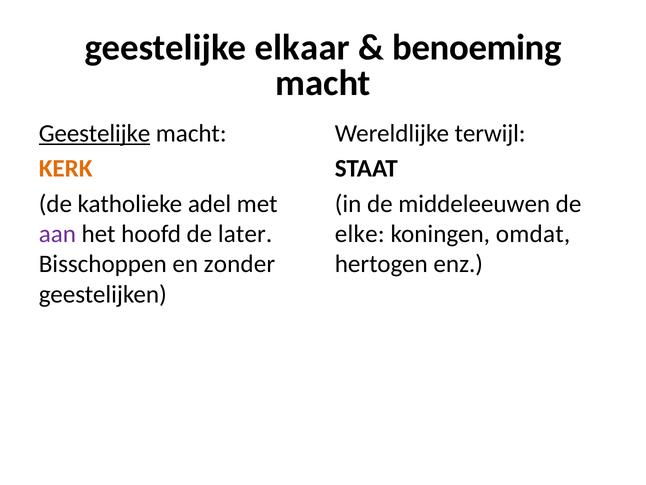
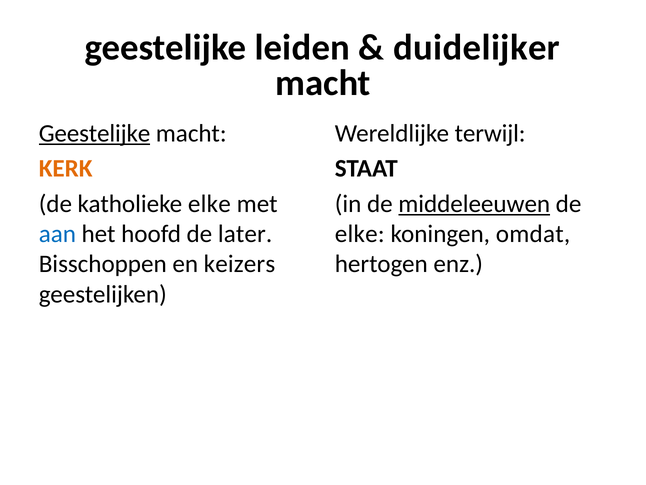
elkaar: elkaar -> leiden
benoeming: benoeming -> duidelijker
katholieke adel: adel -> elke
middeleeuwen underline: none -> present
aan colour: purple -> blue
zonder: zonder -> keizers
